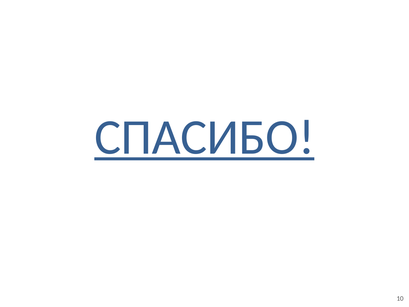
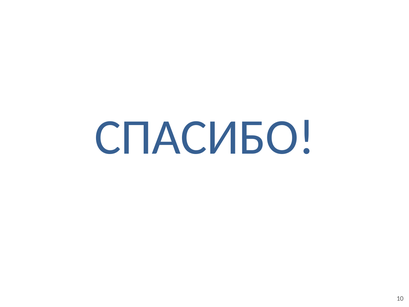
СПАСИБО underline: present -> none
